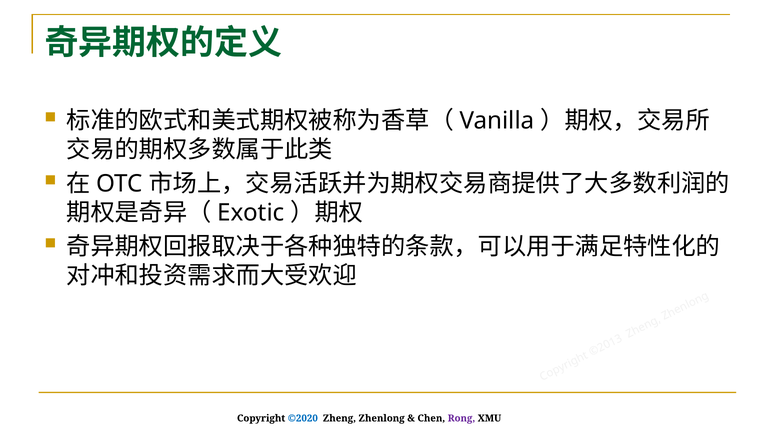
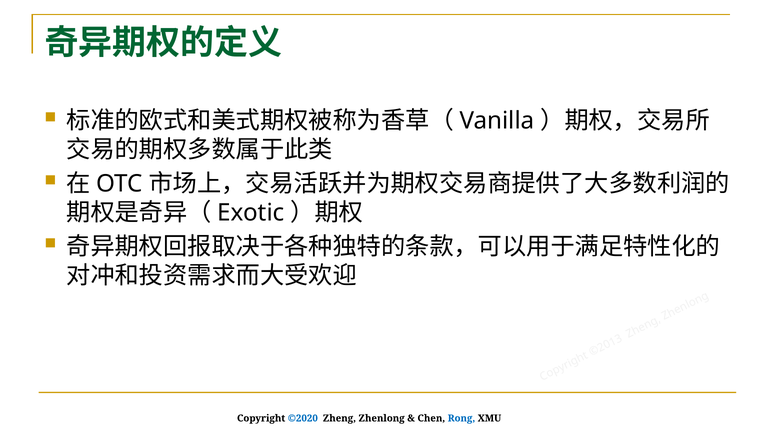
Rong colour: purple -> blue
